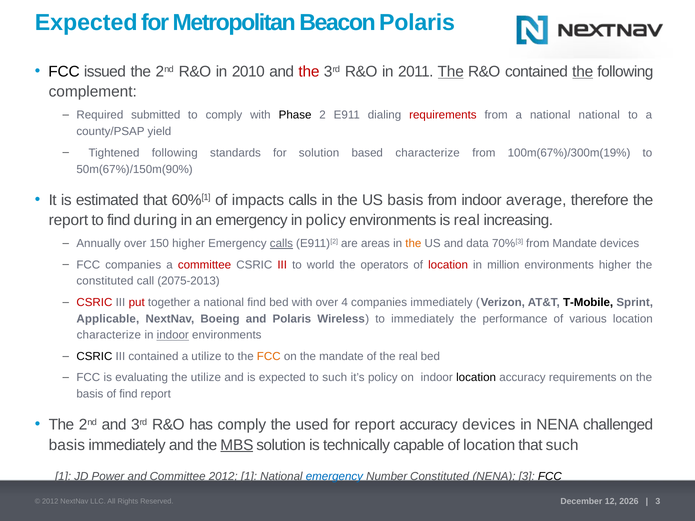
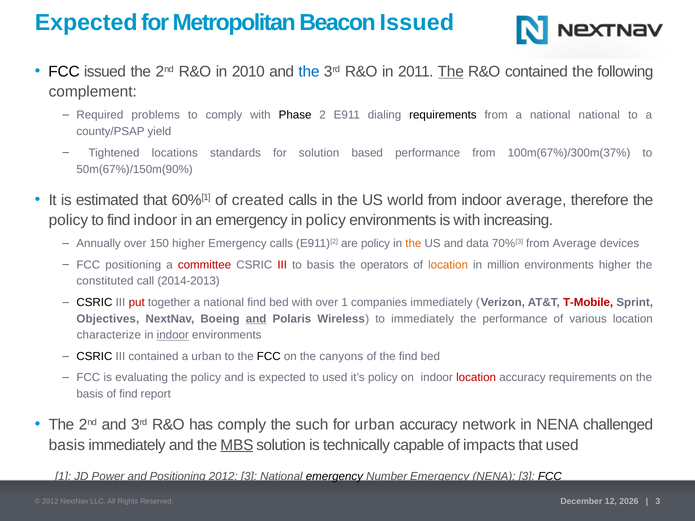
Beacon Polaris: Polaris -> Issued
the at (309, 72) colour: red -> blue
the at (583, 72) underline: present -> none
submitted: submitted -> problems
requirements at (443, 115) colour: red -> black
Tightened following: following -> locations
based characterize: characterize -> performance
100m(67%)/300m(19%: 100m(67%)/300m(19% -> 100m(67%)/300m(37%
impacts: impacts -> created
US basis: basis -> world
report at (68, 220): report -> policy
find during: during -> indoor
is real: real -> with
calls at (281, 244) underline: present -> none
are areas: areas -> policy
from Mandate: Mandate -> Average
FCC companies: companies -> positioning
to world: world -> basis
location at (448, 265) colour: red -> orange
2075-2013: 2075-2013 -> 2014-2013
CSRIC at (94, 302) colour: red -> black
over 4: 4 -> 1
T-Mobile colour: black -> red
Applicable: Applicable -> Objectives
and at (256, 319) underline: none -> present
a utilize: utilize -> urban
FCC at (269, 357) colour: orange -> black
the mandate: mandate -> canyons
the real: real -> find
evaluating the utilize: utilize -> policy
to such: such -> used
location at (476, 378) colour: black -> red
used: used -> such
for report: report -> urban
accuracy devices: devices -> network
capable of location: location -> impacts
that such: such -> used
and Committee: Committee -> Positioning
2012 1: 1 -> 3
emergency at (334, 477) colour: blue -> black
Number Constituted: Constituted -> Emergency
